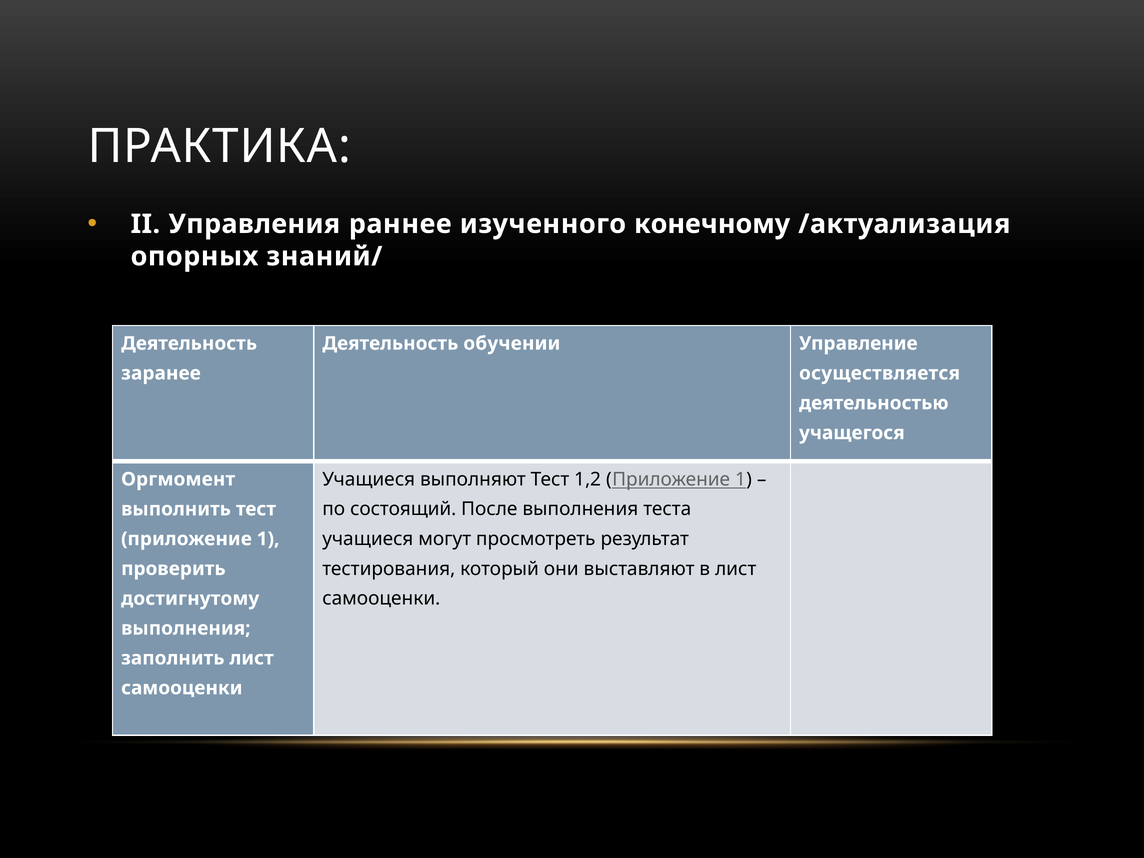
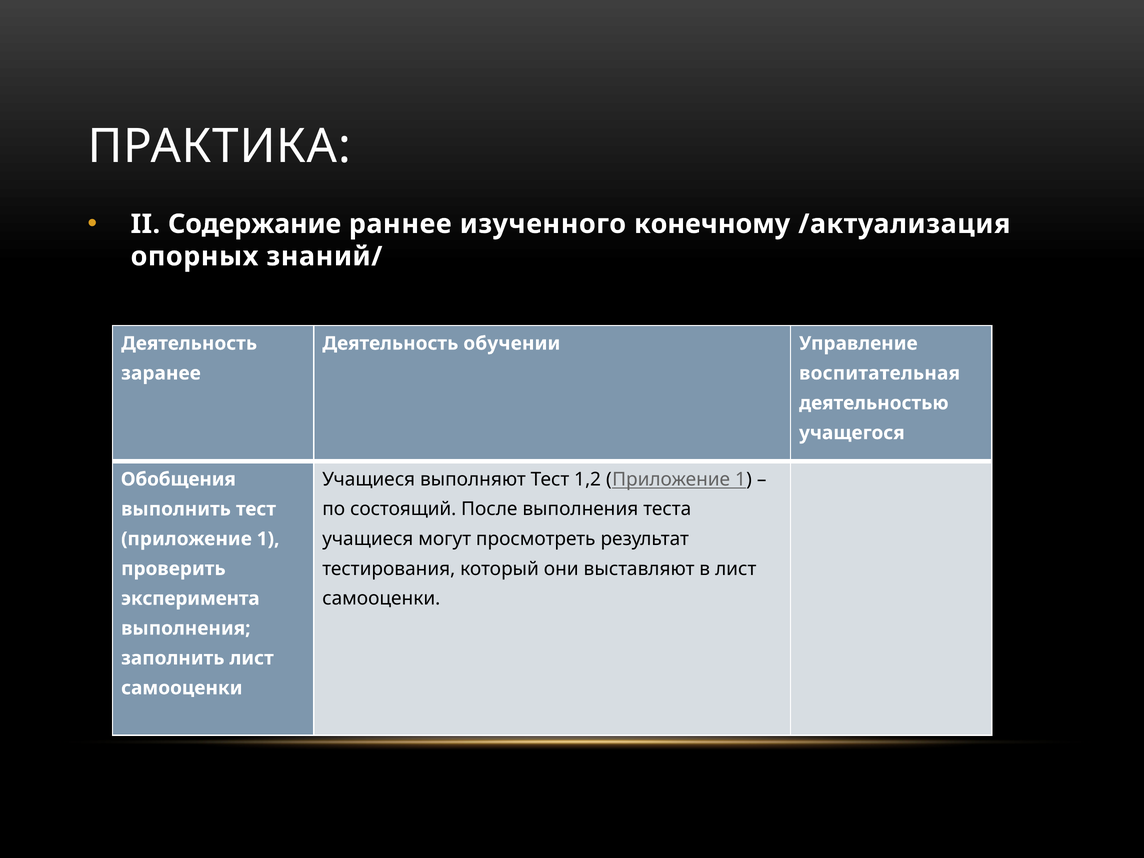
Управления: Управления -> Содержание
осуществляется: осуществляется -> воспитательная
Оргмомент: Оргмомент -> Обобщения
достигнутому: достигнутому -> эксперимента
